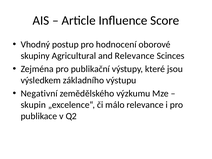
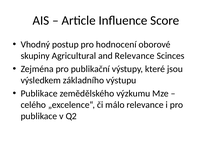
Negativní at (39, 93): Negativní -> Publikace
skupin: skupin -> celého
